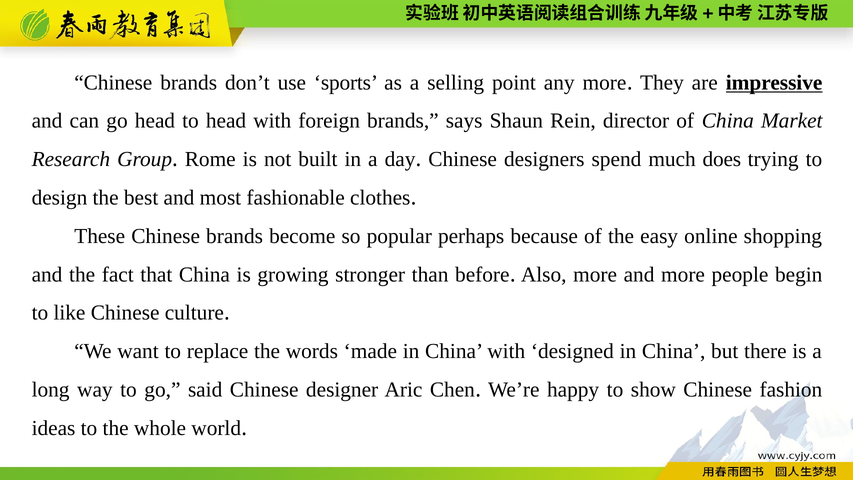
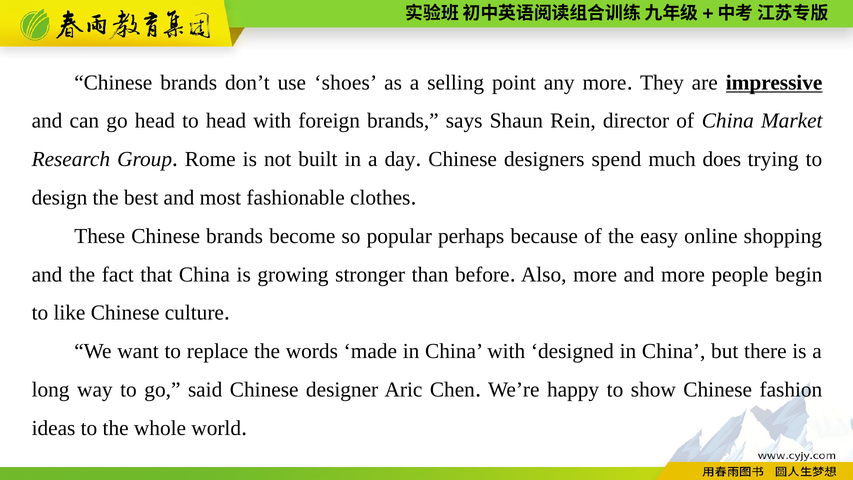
sports: sports -> shoes
